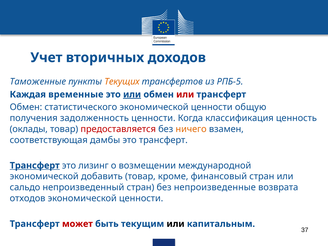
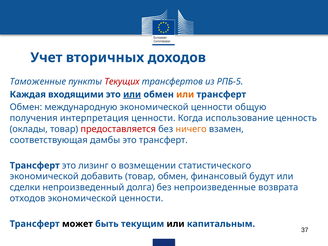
Текущих colour: orange -> red
временные: временные -> входящими
или at (185, 94) colour: red -> orange
статистического: статистического -> международную
задолженность: задолженность -> интерпретация
классификация: классификация -> использование
Трансферт at (35, 166) underline: present -> none
международной: международной -> статистического
товар кроме: кроме -> обмен
финансовый стран: стран -> будут
сальдо: сальдо -> сделки
непроизведенный стран: стран -> долга
может colour: red -> black
